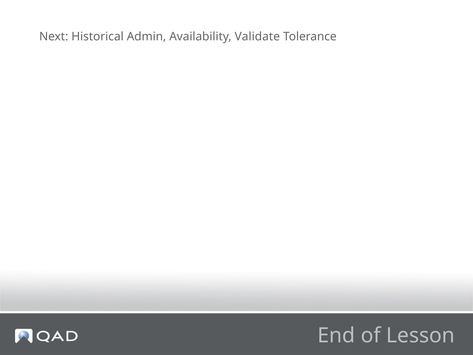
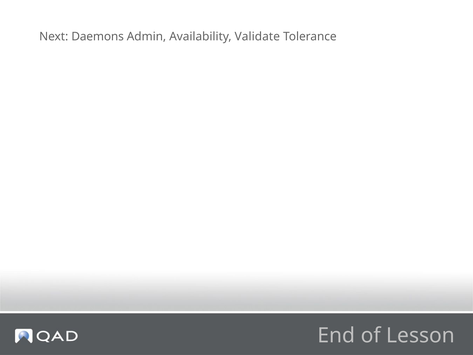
Historical: Historical -> Daemons
